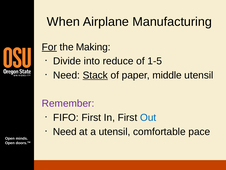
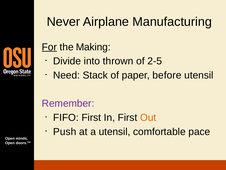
When: When -> Never
reduce: reduce -> thrown
1-5: 1-5 -> 2-5
Stack underline: present -> none
middle: middle -> before
Out colour: blue -> orange
Need at (65, 131): Need -> Push
